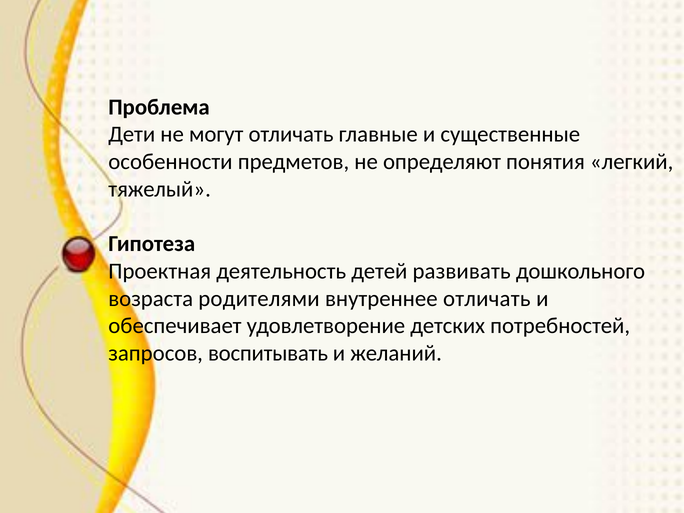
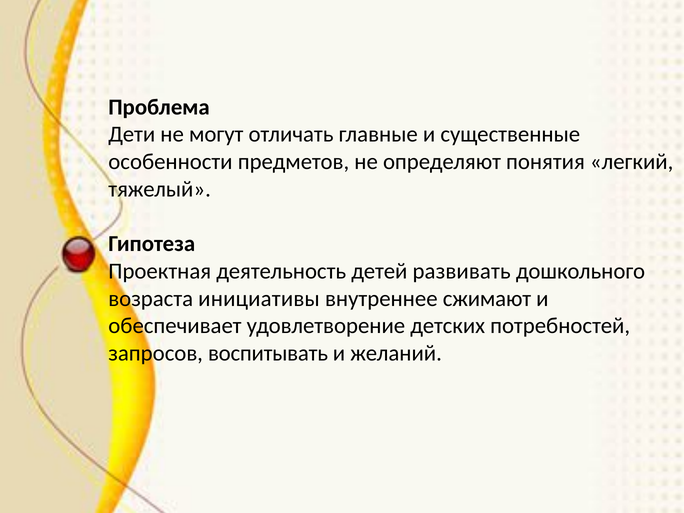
родителями: родителями -> инициативы
внутреннее отличать: отличать -> сжимают
